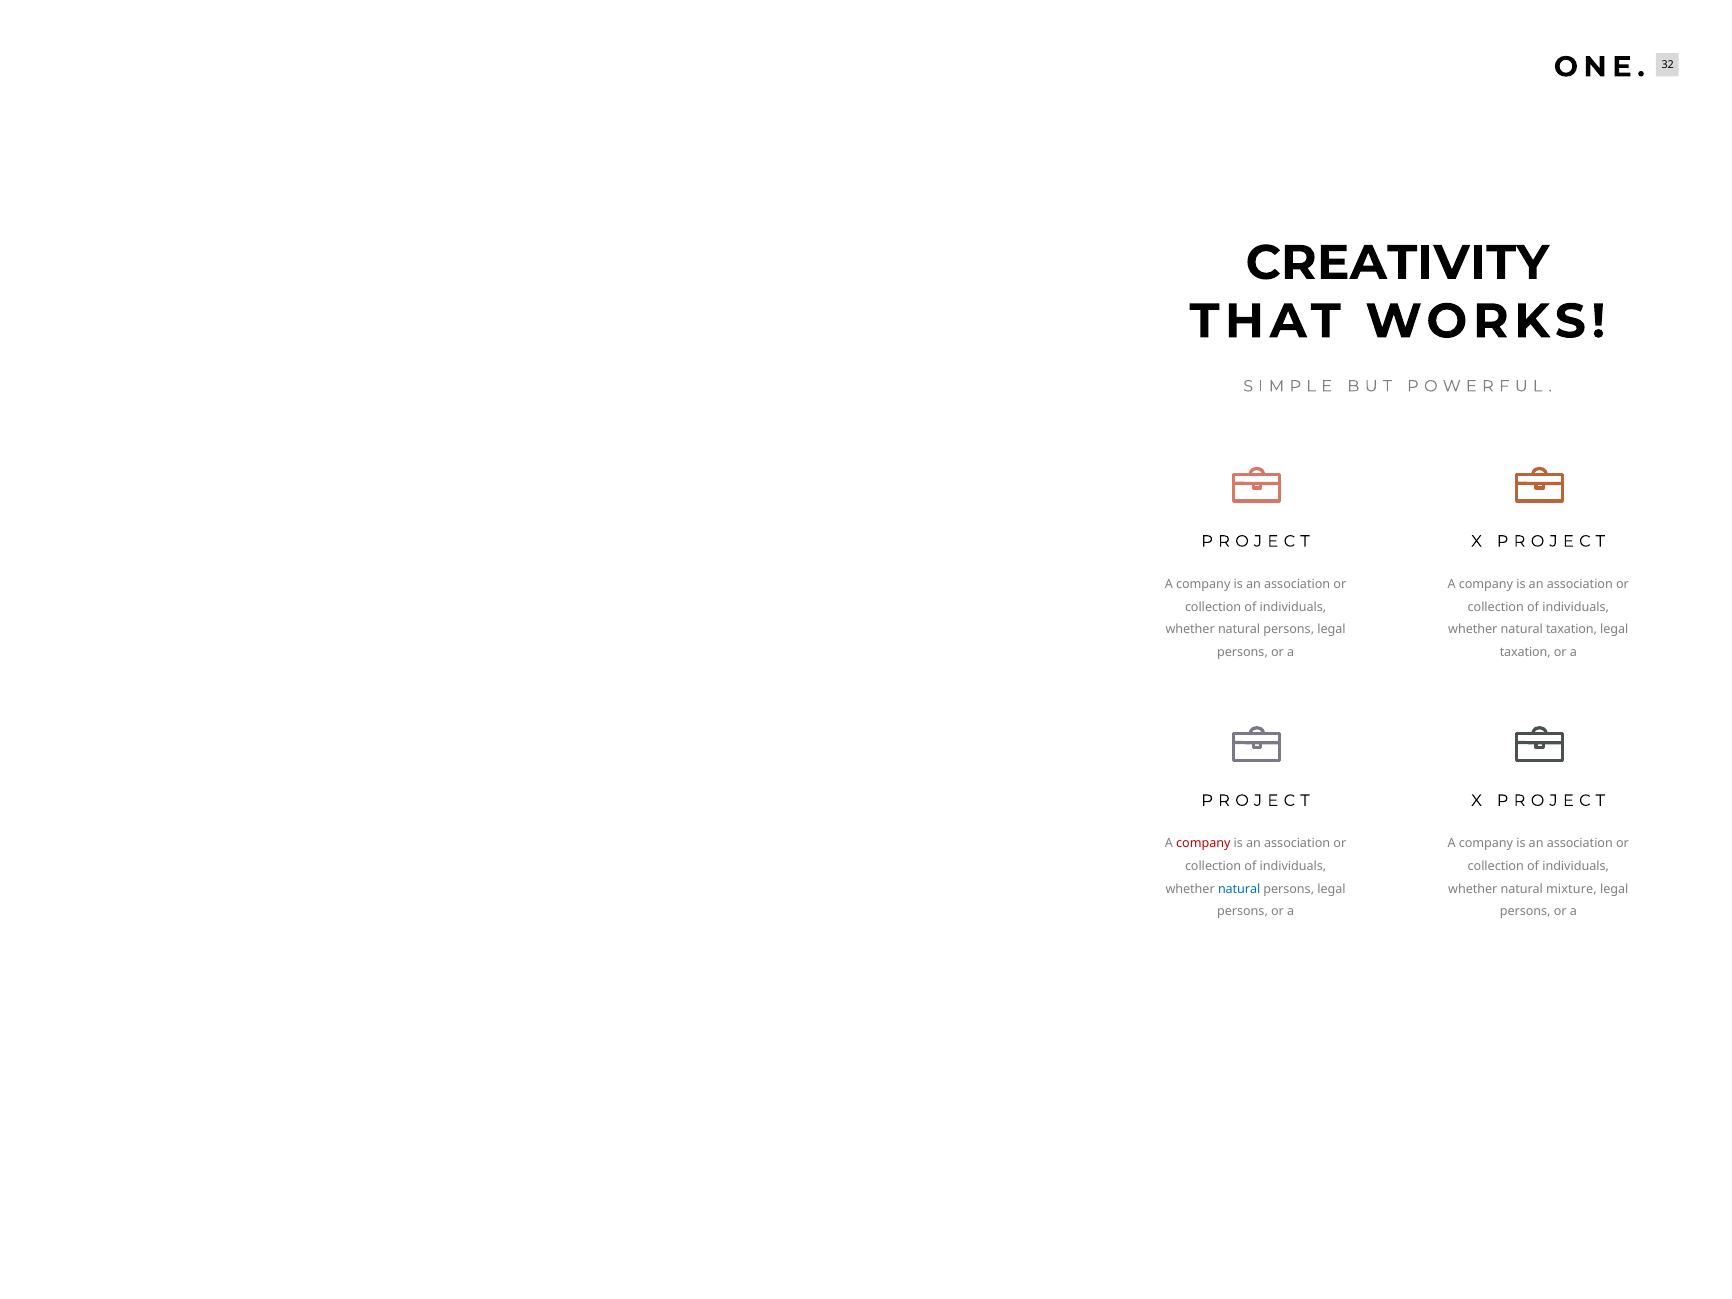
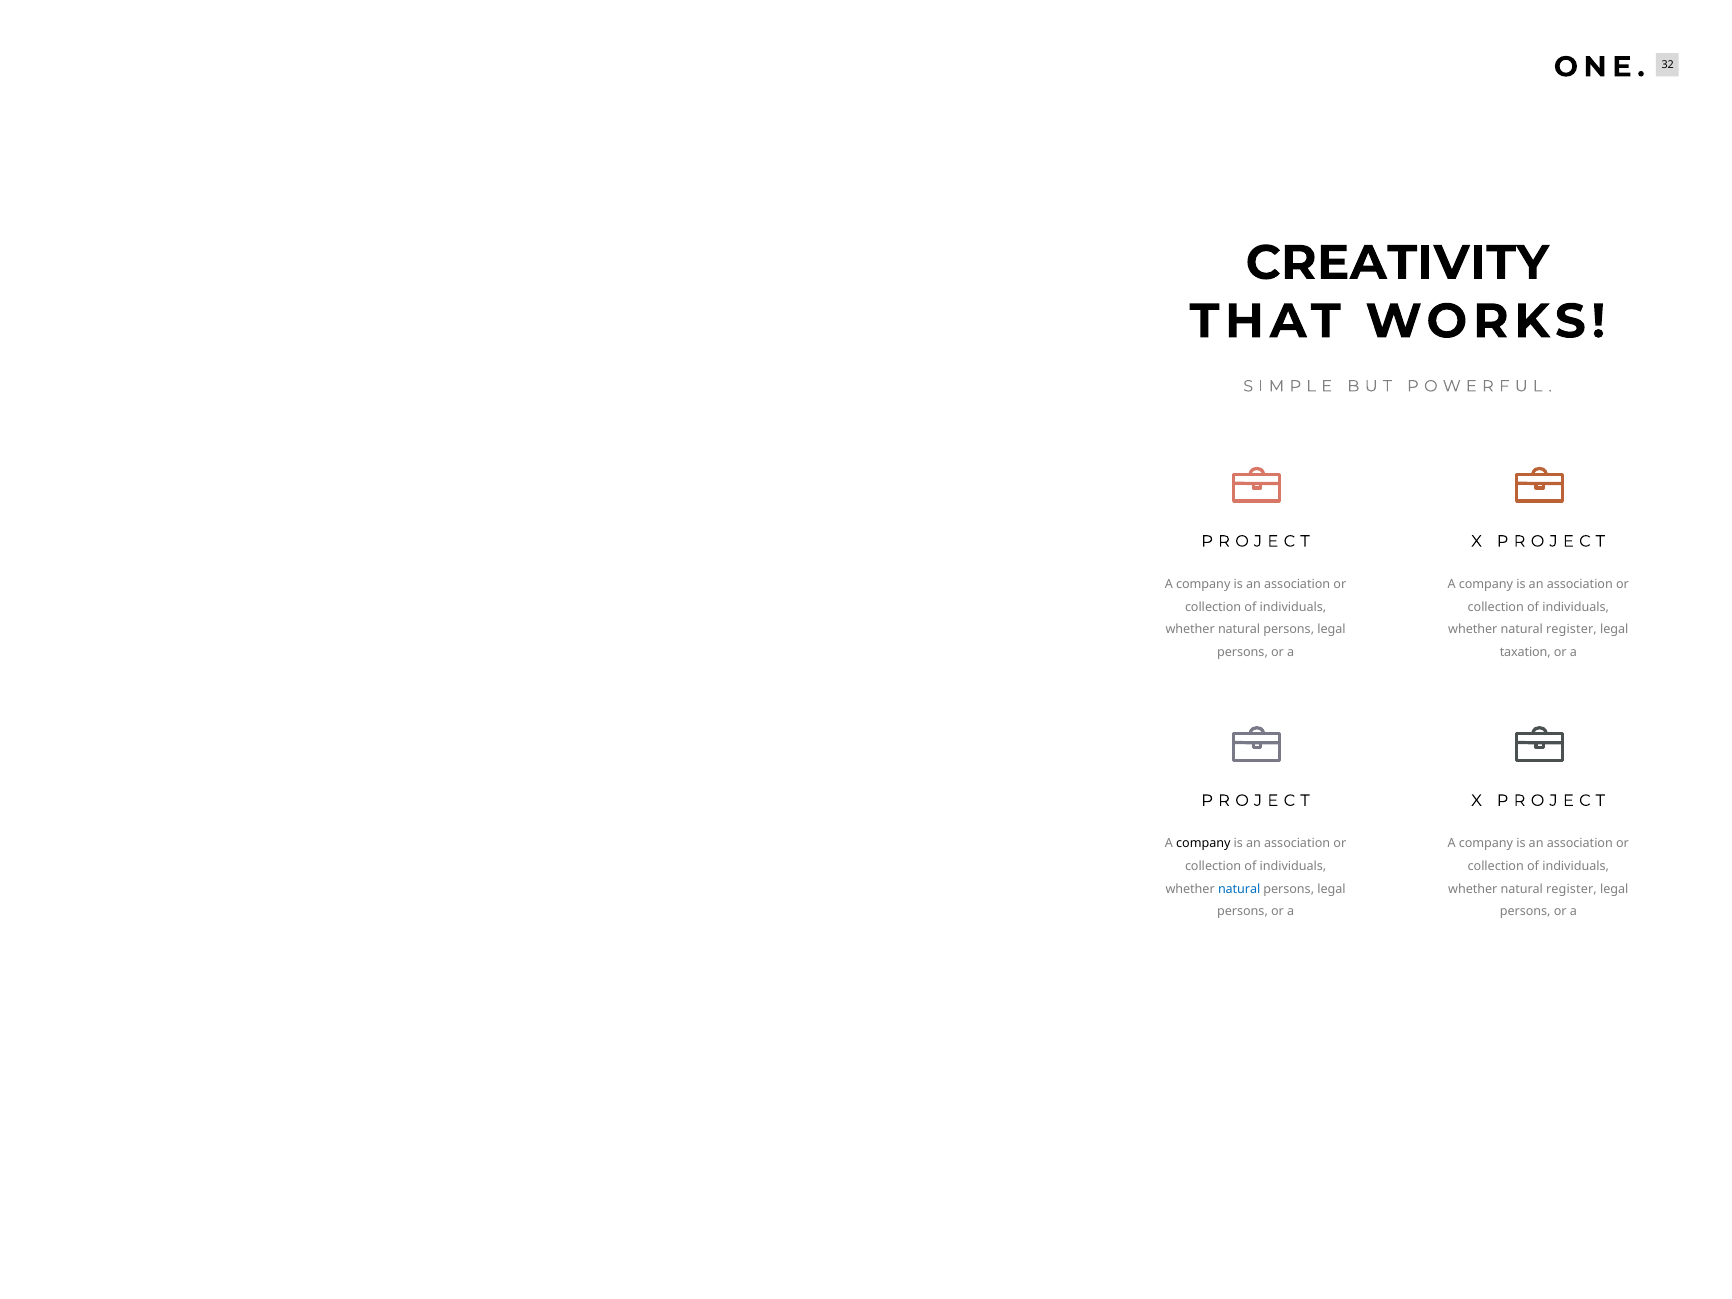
taxation at (1572, 630): taxation -> register
company at (1203, 844) colour: red -> black
mixture at (1571, 889): mixture -> register
